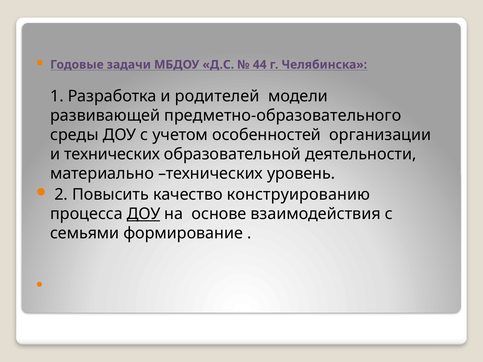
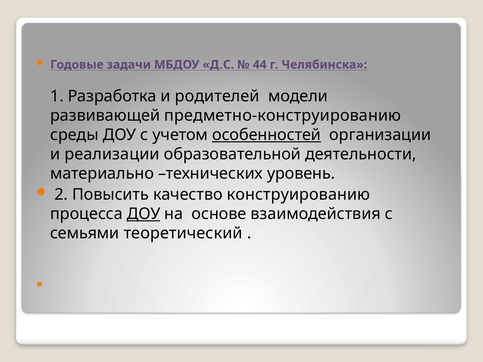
предметно-образовательного: предметно-образовательного -> предметно-конструированию
особенностей underline: none -> present
и технических: технических -> реализации
формирование: формирование -> теоретический
